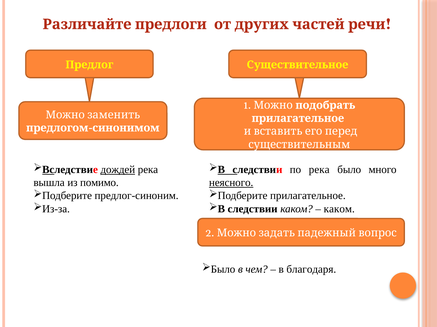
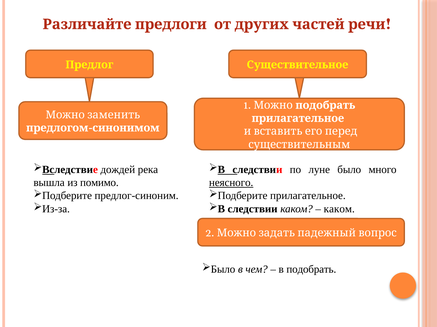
дождей underline: present -> none
по река: река -> луне
в благодаря: благодаря -> подобрать
